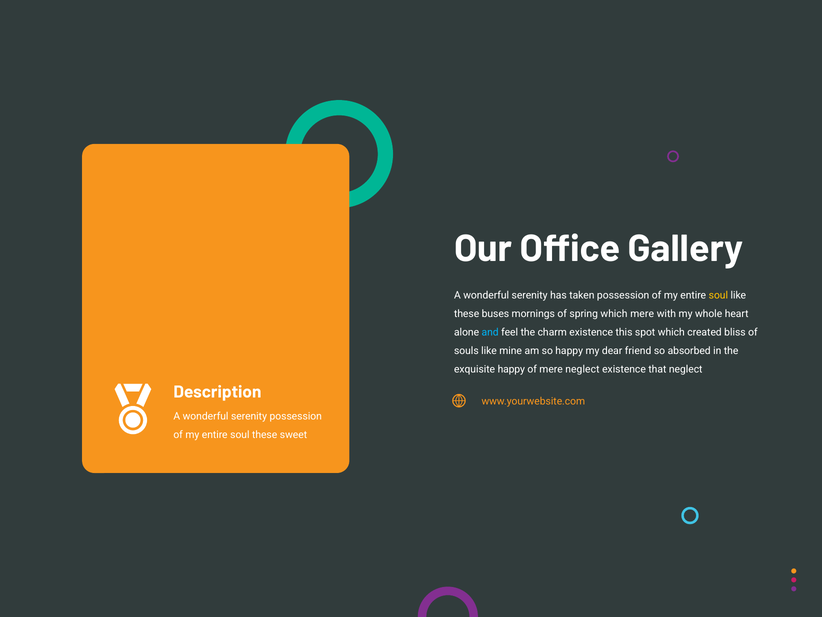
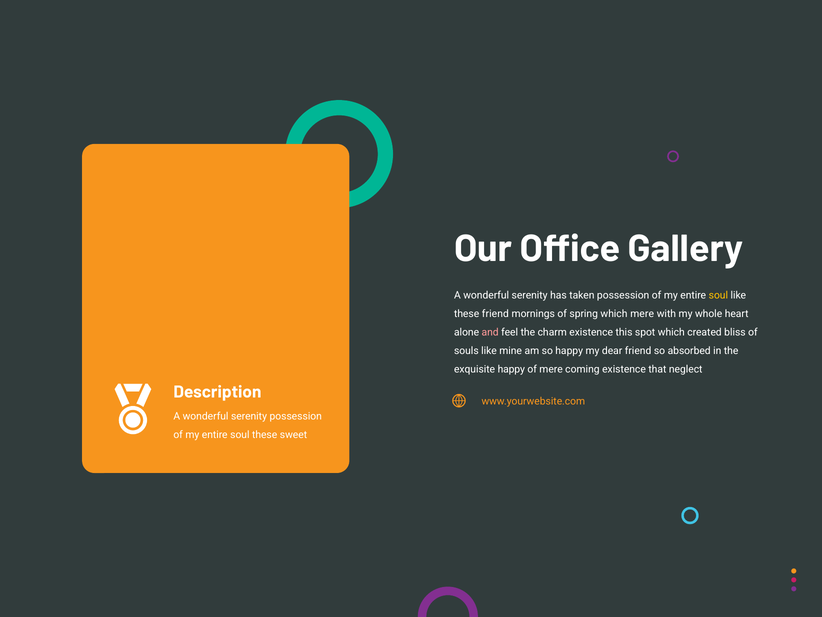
these buses: buses -> friend
and colour: light blue -> pink
mere neglect: neglect -> coming
